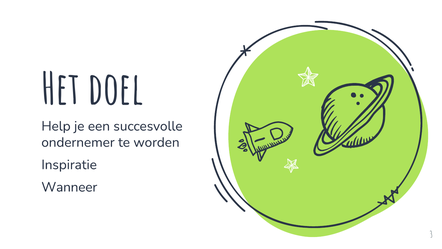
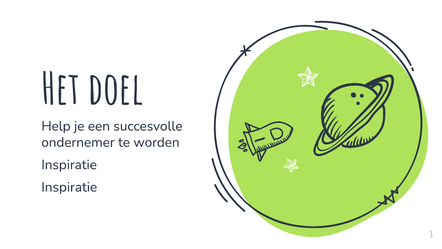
Wanneer at (69, 187): Wanneer -> Inspiratie
